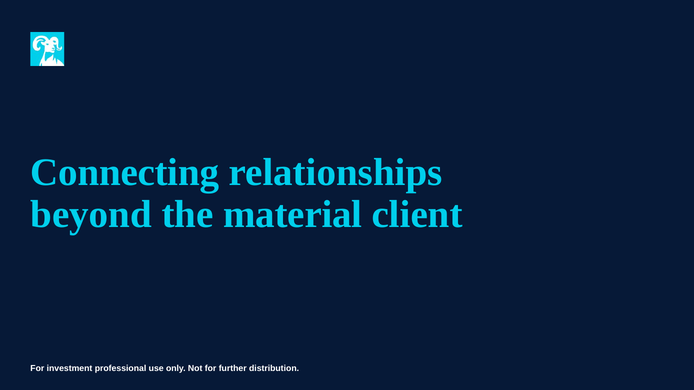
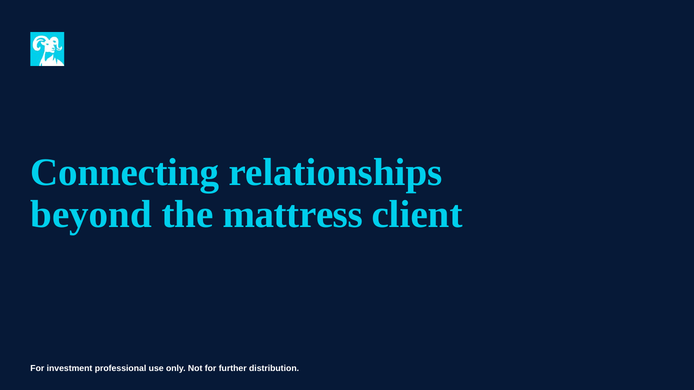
material: material -> mattress
